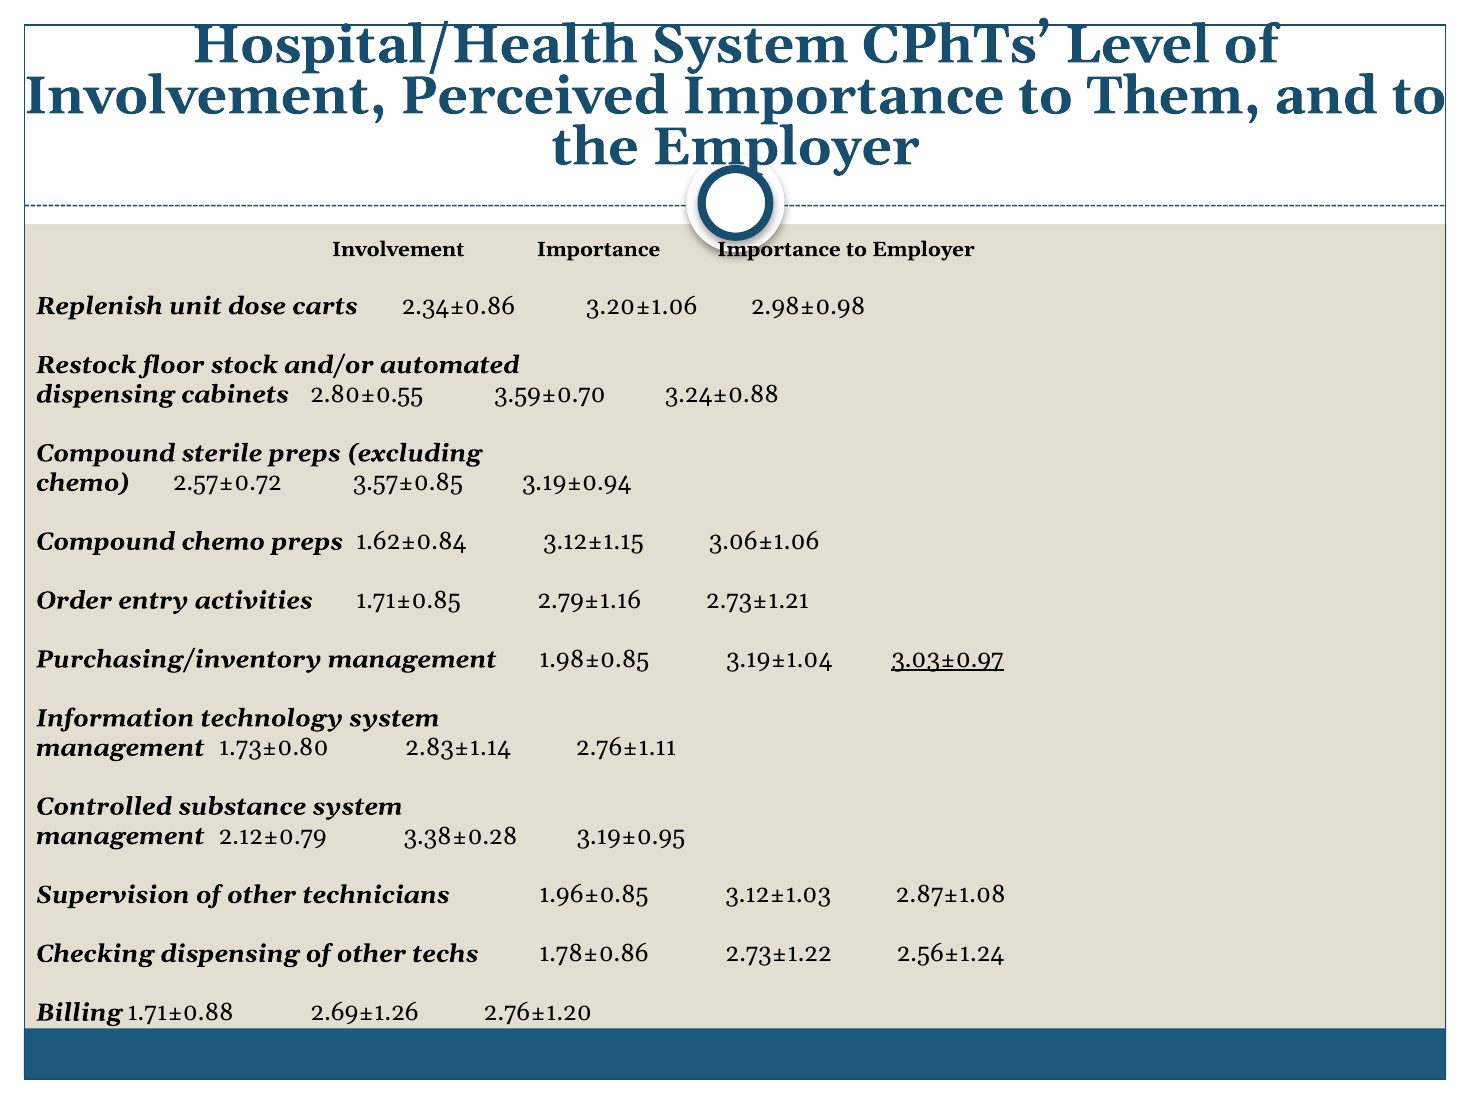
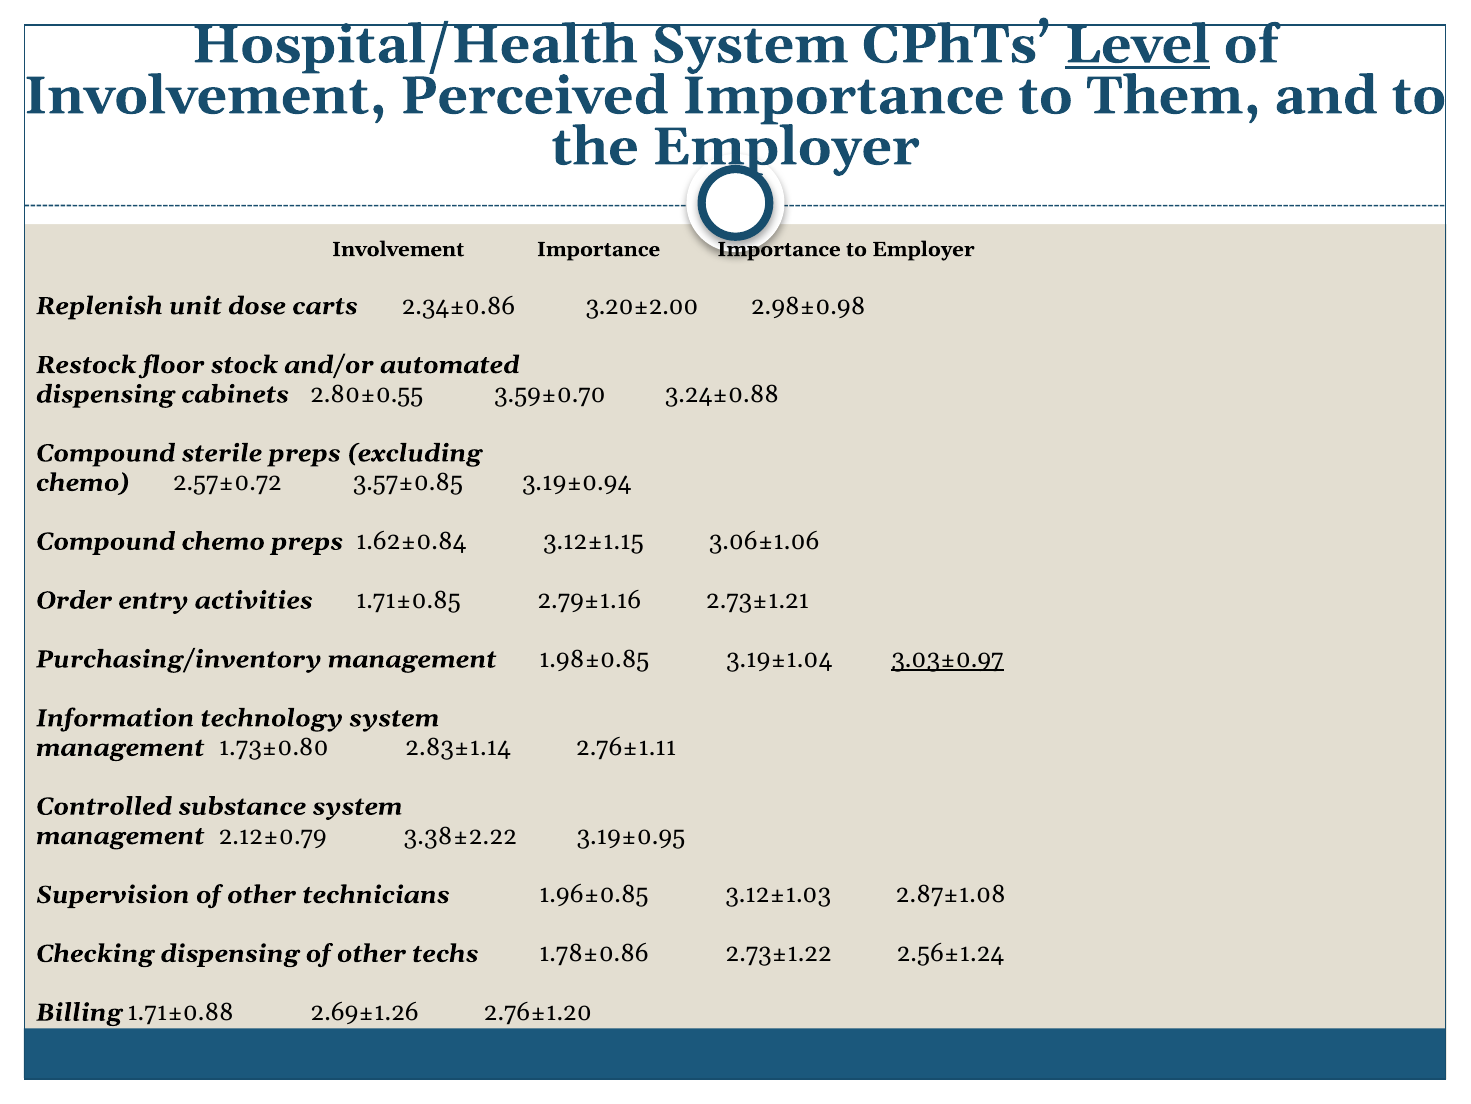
Level underline: none -> present
3.20±1.06: 3.20±1.06 -> 3.20±2.00
3.38±0.28: 3.38±0.28 -> 3.38±2.22
